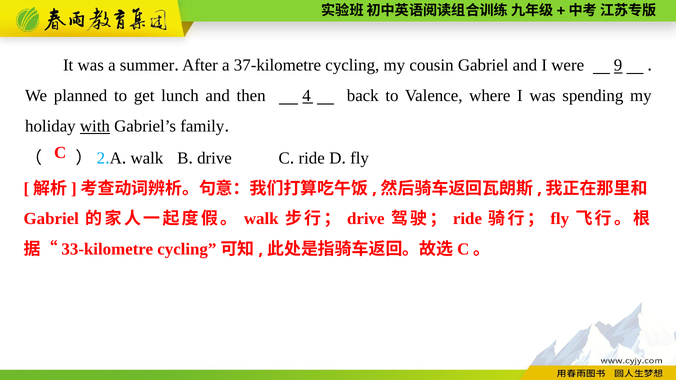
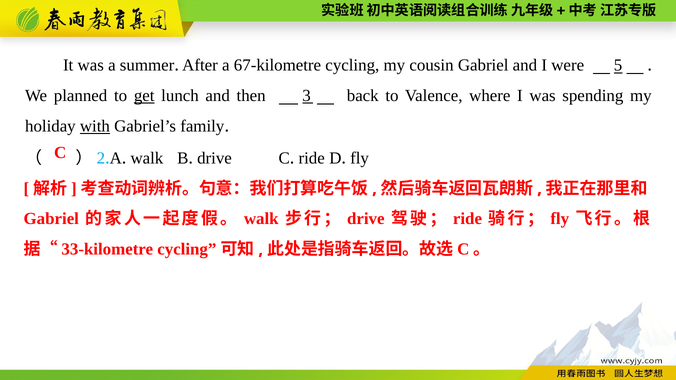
37-kilometre: 37-kilometre -> 67-kilometre
9: 9 -> 5
get underline: none -> present
4: 4 -> 3
